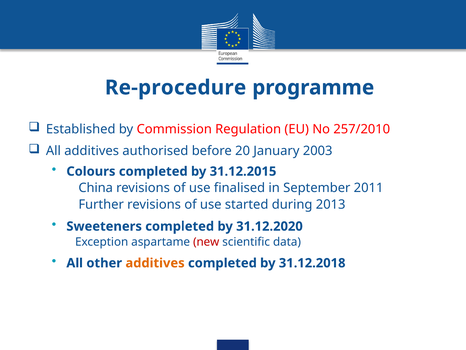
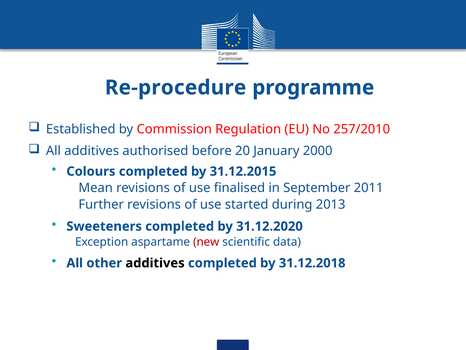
2003: 2003 -> 2000
China: China -> Mean
additives at (155, 263) colour: orange -> black
